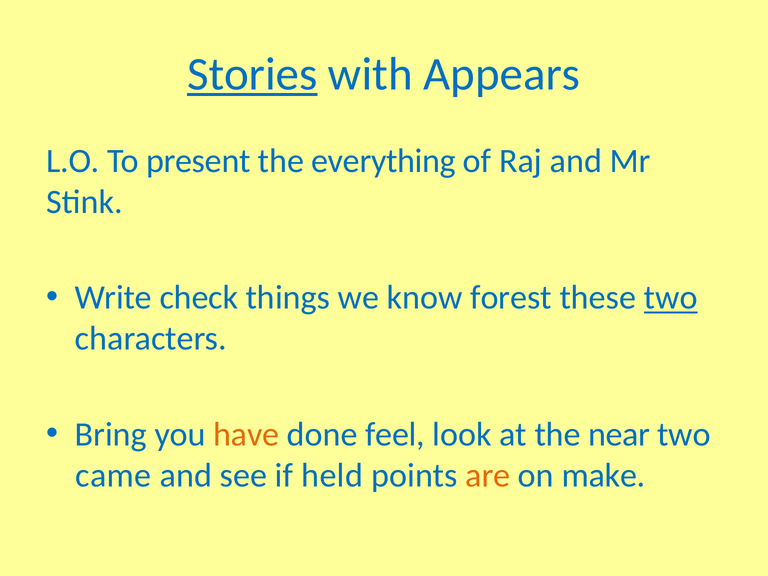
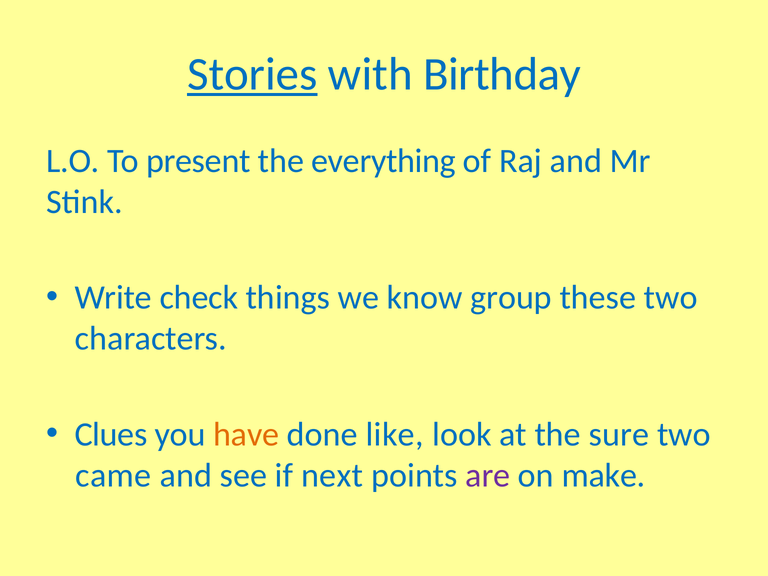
Appears: Appears -> Birthday
forest: forest -> group
two at (671, 298) underline: present -> none
Bring: Bring -> Clues
feel: feel -> like
near: near -> sure
held: held -> next
are colour: orange -> purple
